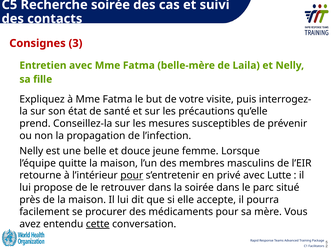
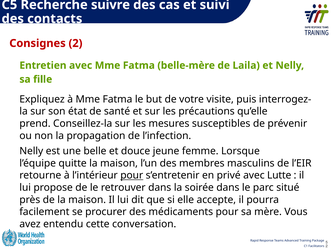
Recherche soirée: soirée -> suivre
Consignes 3: 3 -> 2
cette underline: present -> none
